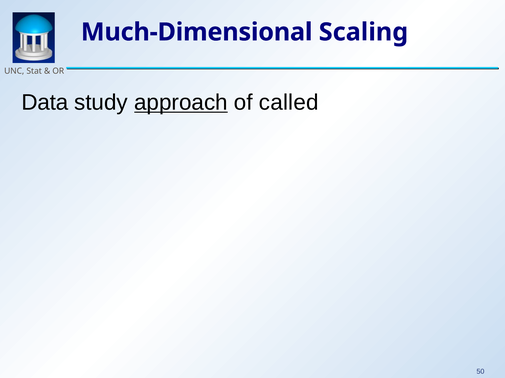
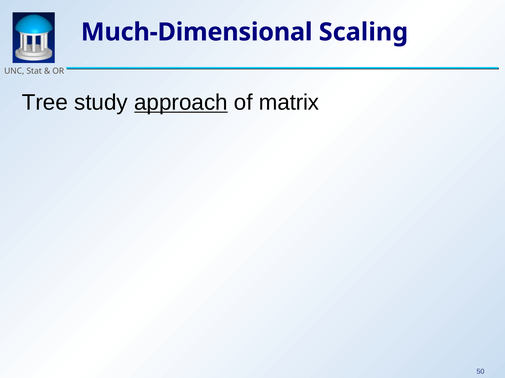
Data: Data -> Tree
called: called -> matrix
